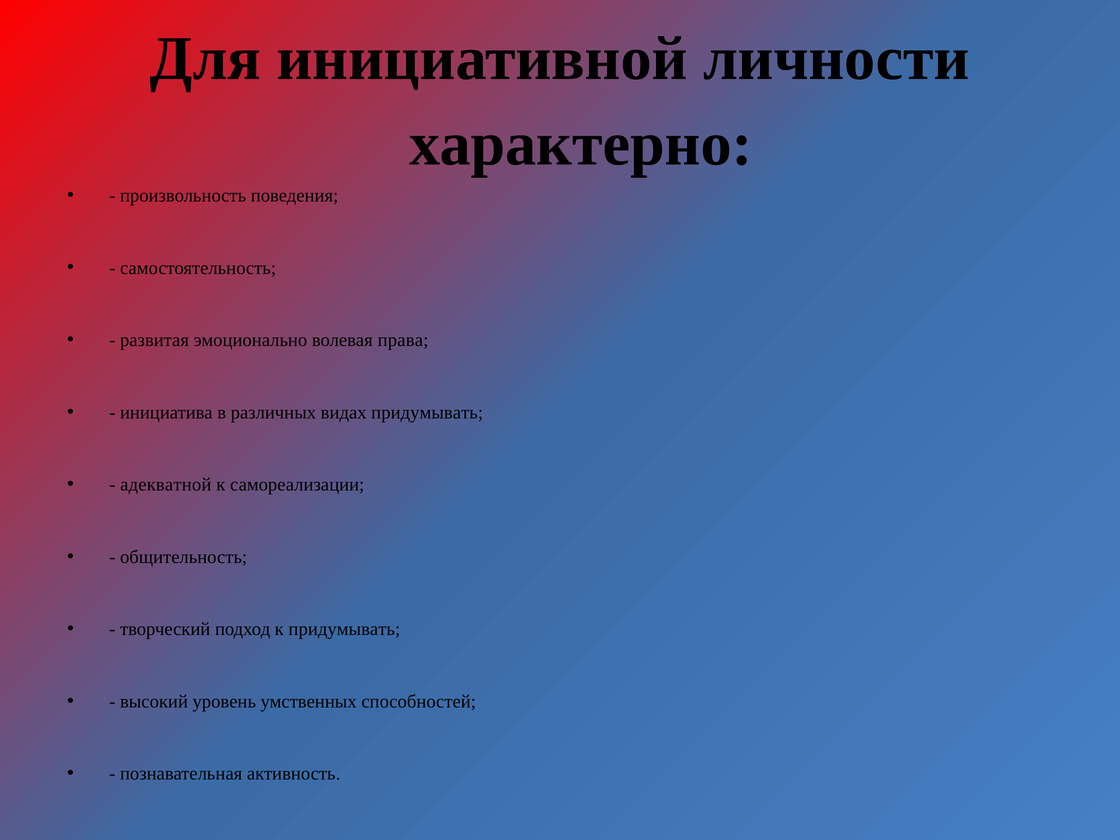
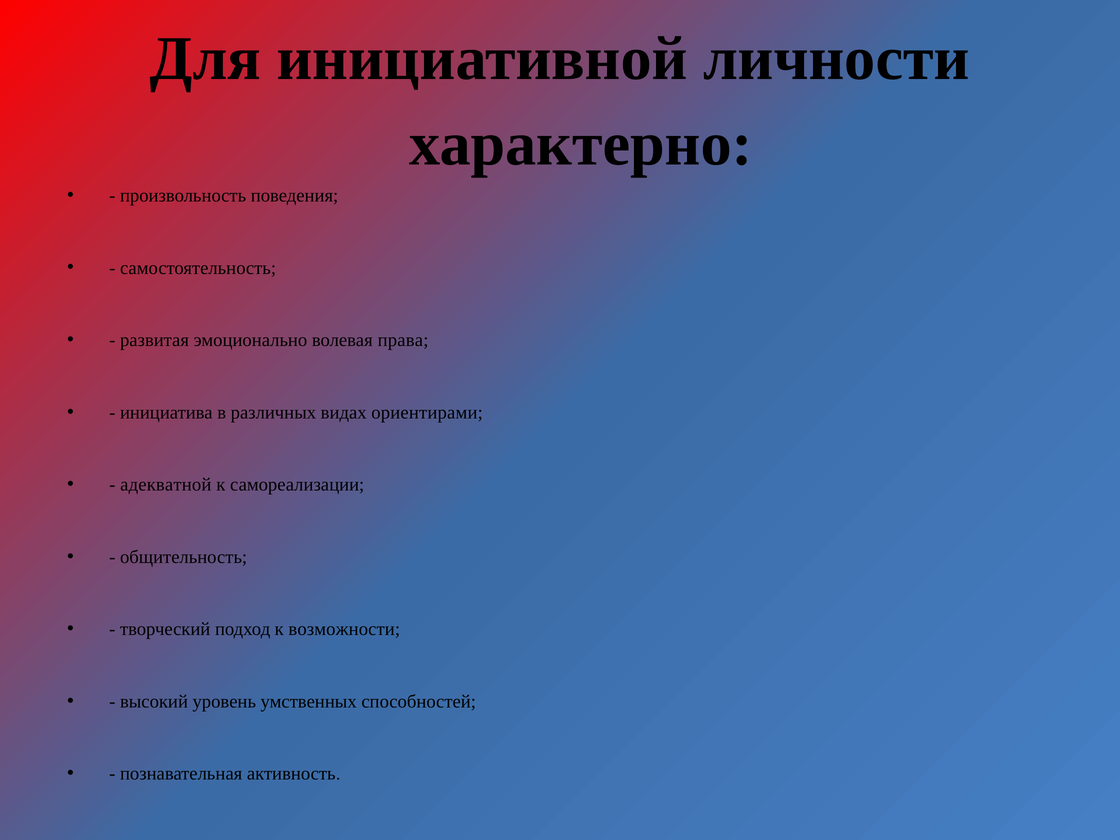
видах придумывать: придумывать -> ориентирами
к придумывать: придумывать -> возможности
